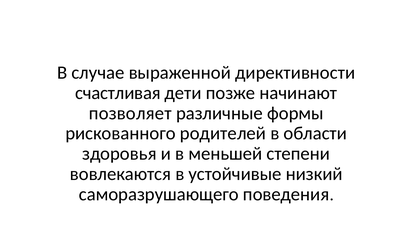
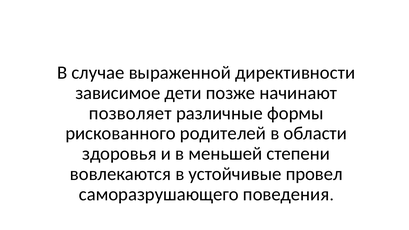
счастливая: счастливая -> зависимое
низкий: низкий -> провел
